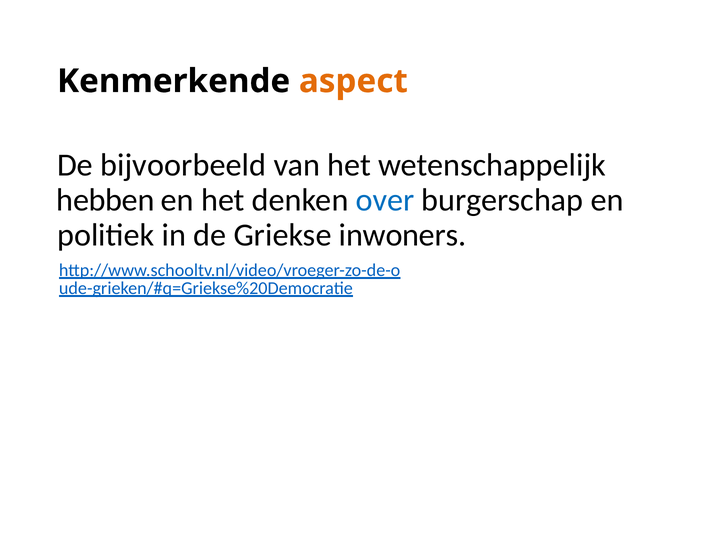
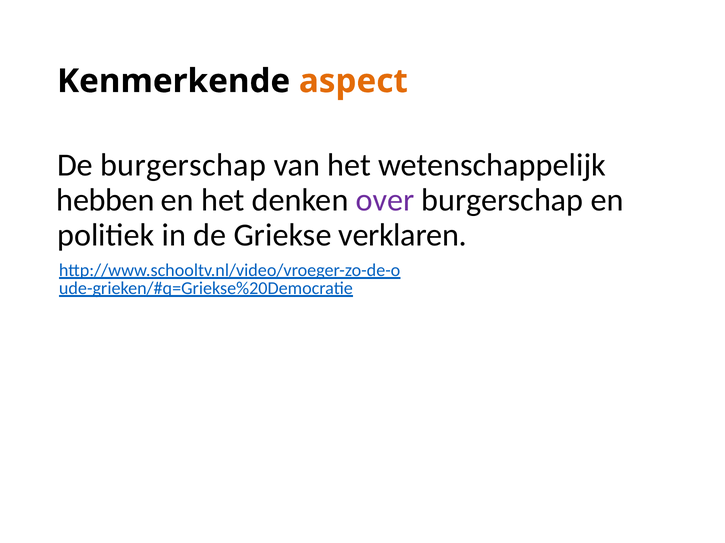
De bijvoorbeeld: bijvoorbeeld -> burgerschap
over colour: blue -> purple
inwoners: inwoners -> verklaren
